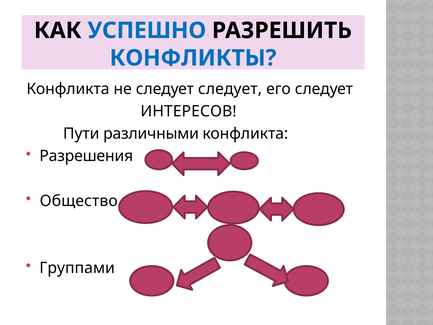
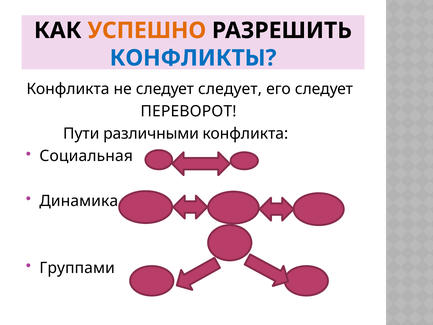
УСПЕШНО colour: blue -> orange
ИНТЕРЕСОВ: ИНТЕРЕСОВ -> ПЕРЕВОРОТ
Разрешения: Разрешения -> Социальная
Общество: Общество -> Динамика
